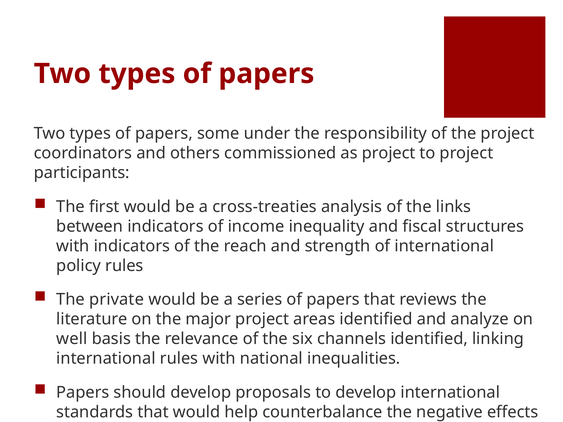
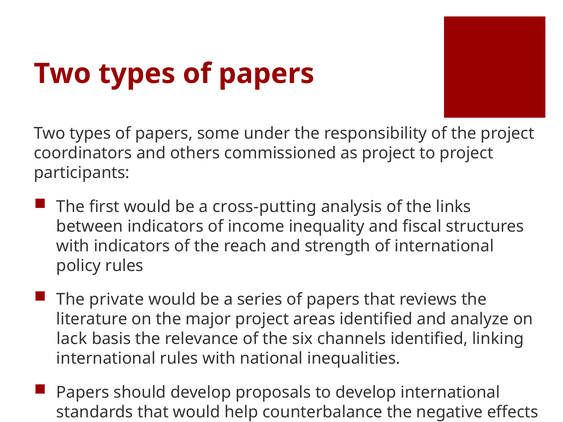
cross-treaties: cross-treaties -> cross-putting
well: well -> lack
